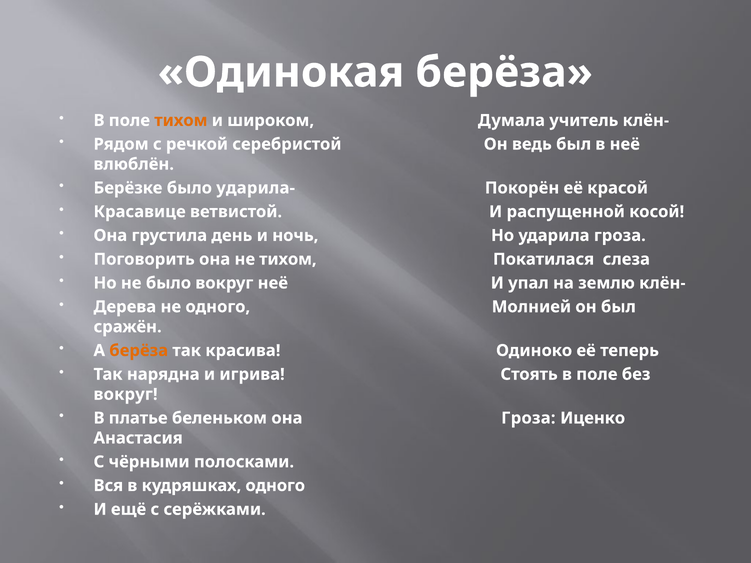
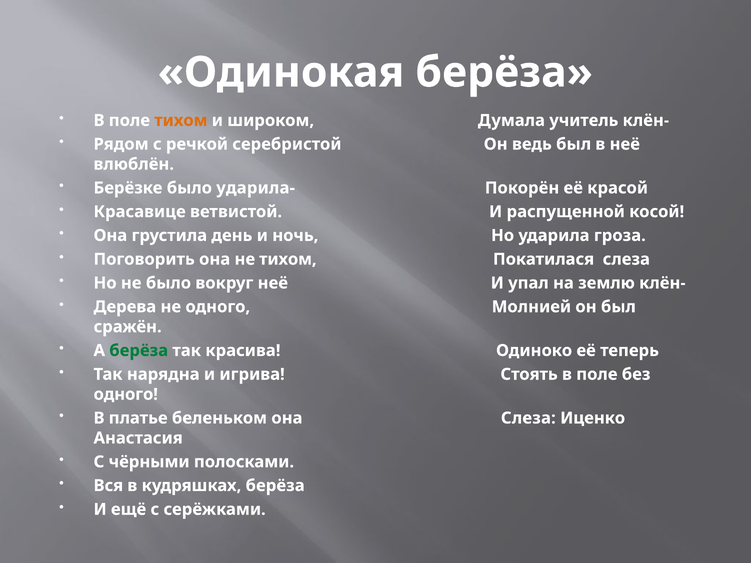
берёза at (139, 351) colour: orange -> green
вокруг at (126, 394): вокруг -> одного
она Гроза: Гроза -> Слеза
кудряшках одного: одного -> берёза
